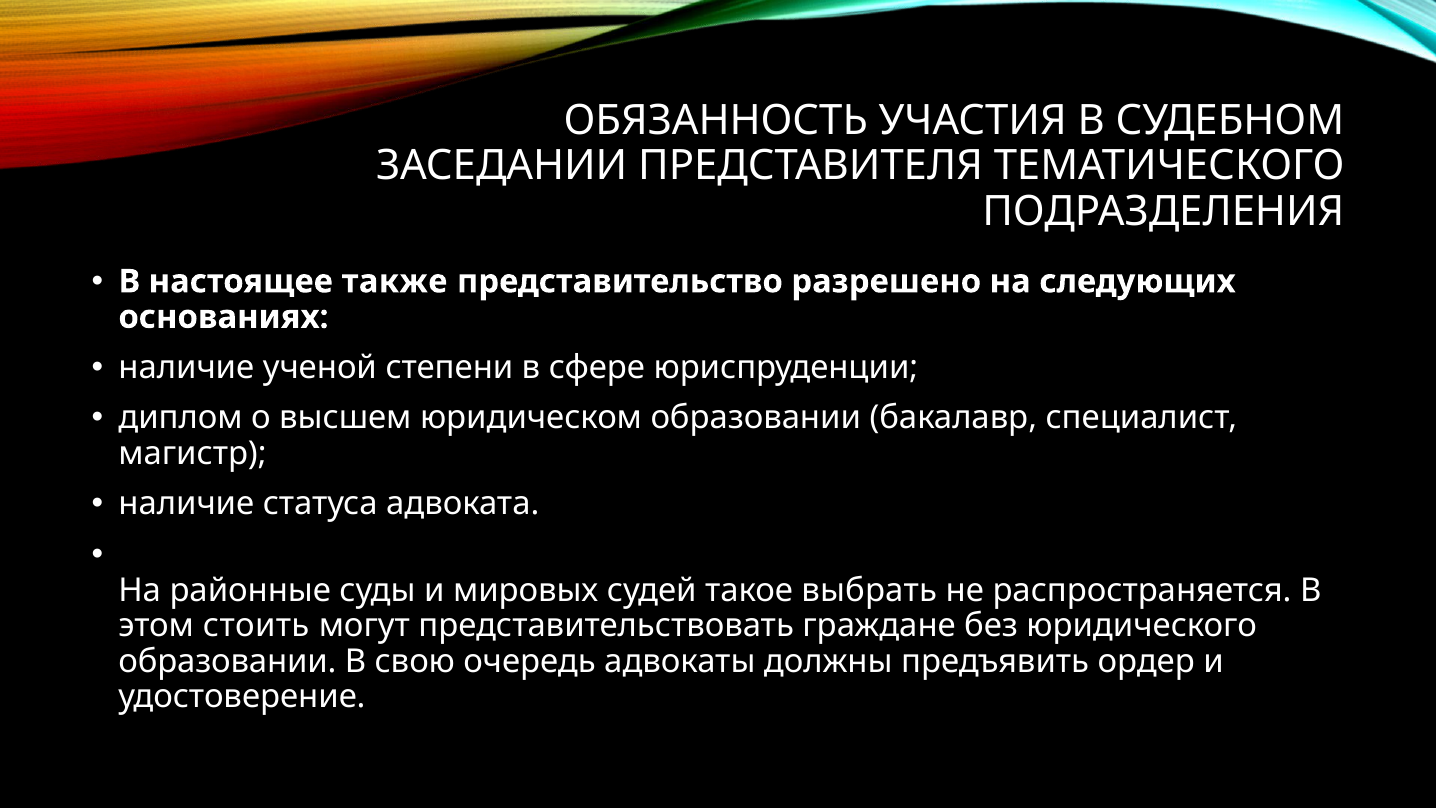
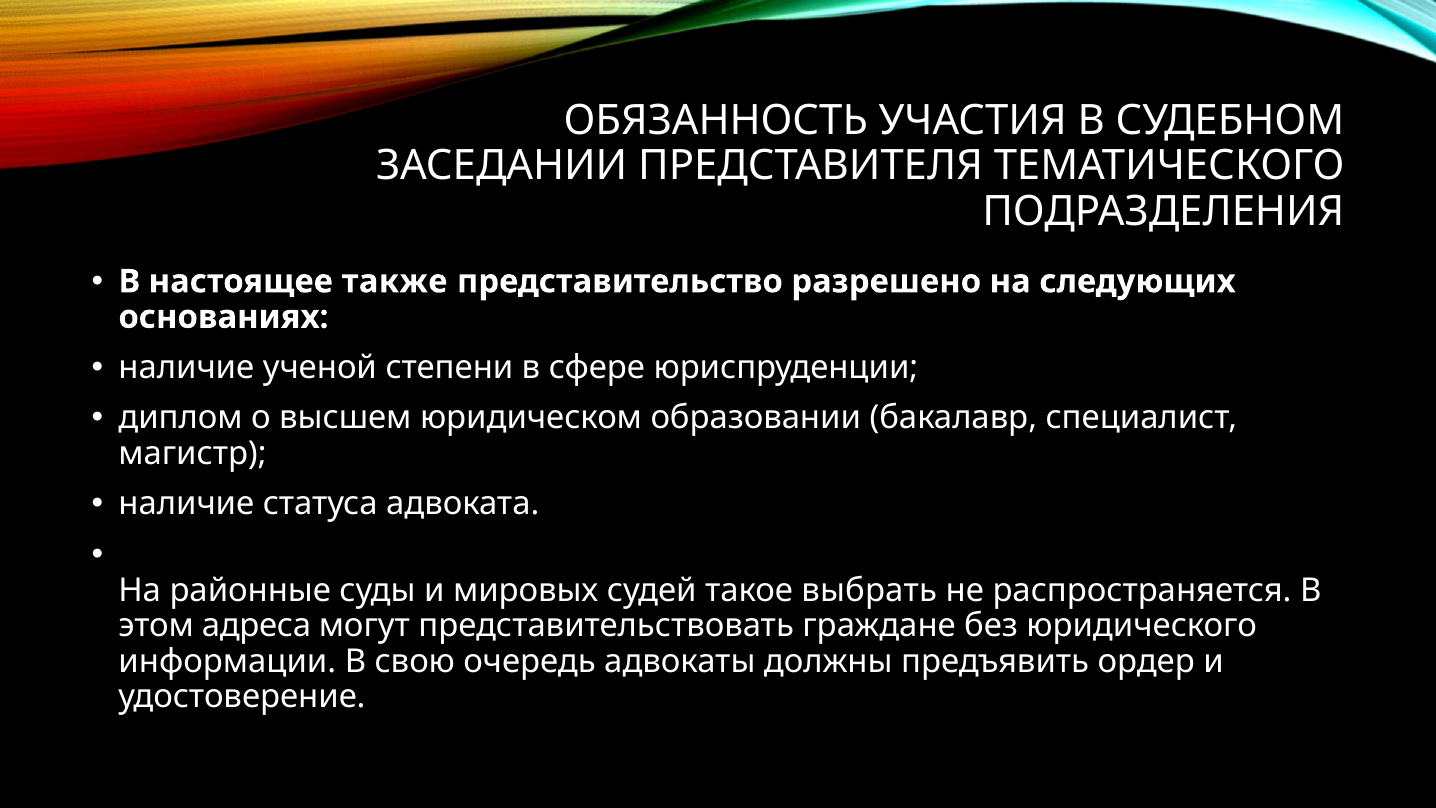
стоить: стоить -> адреса
образовании at (227, 661): образовании -> информации
